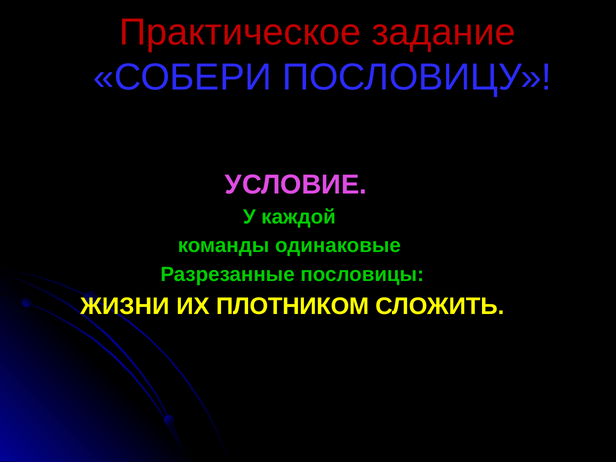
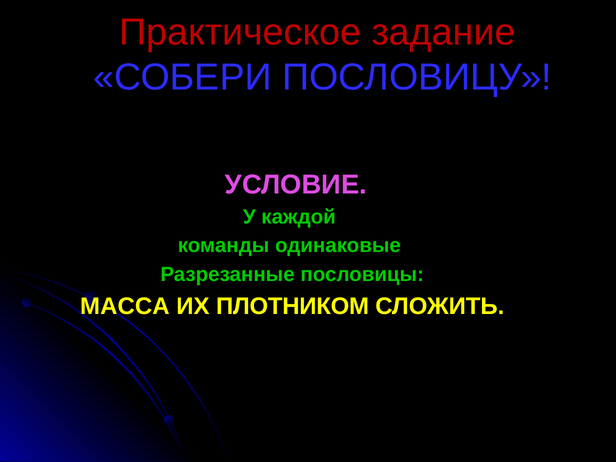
ЖИЗНИ: ЖИЗНИ -> МАССА
